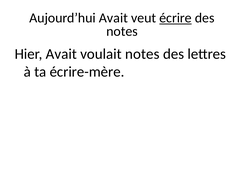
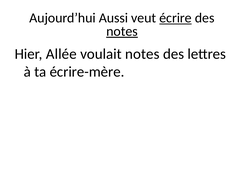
Aujourd’hui Avait: Avait -> Aussi
notes at (122, 31) underline: none -> present
Hier Avait: Avait -> Allée
